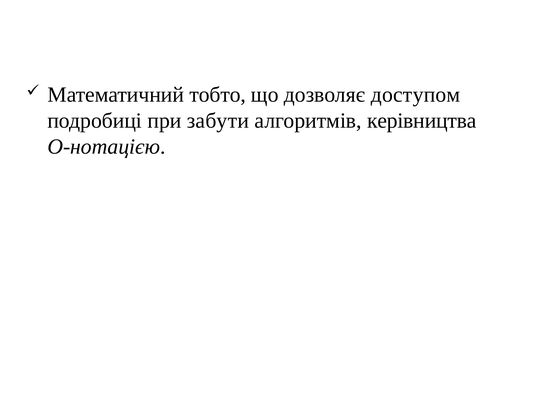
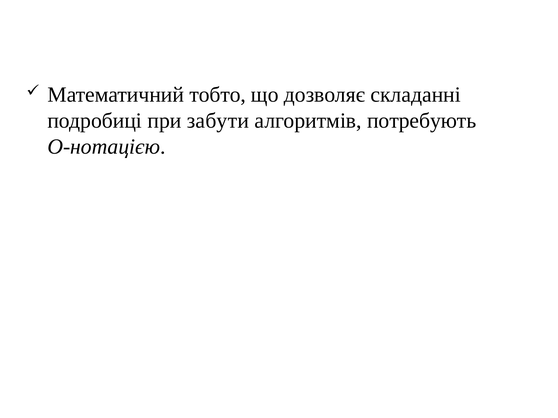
доступом: доступом -> складанні
керівництва: керівництва -> потребують
